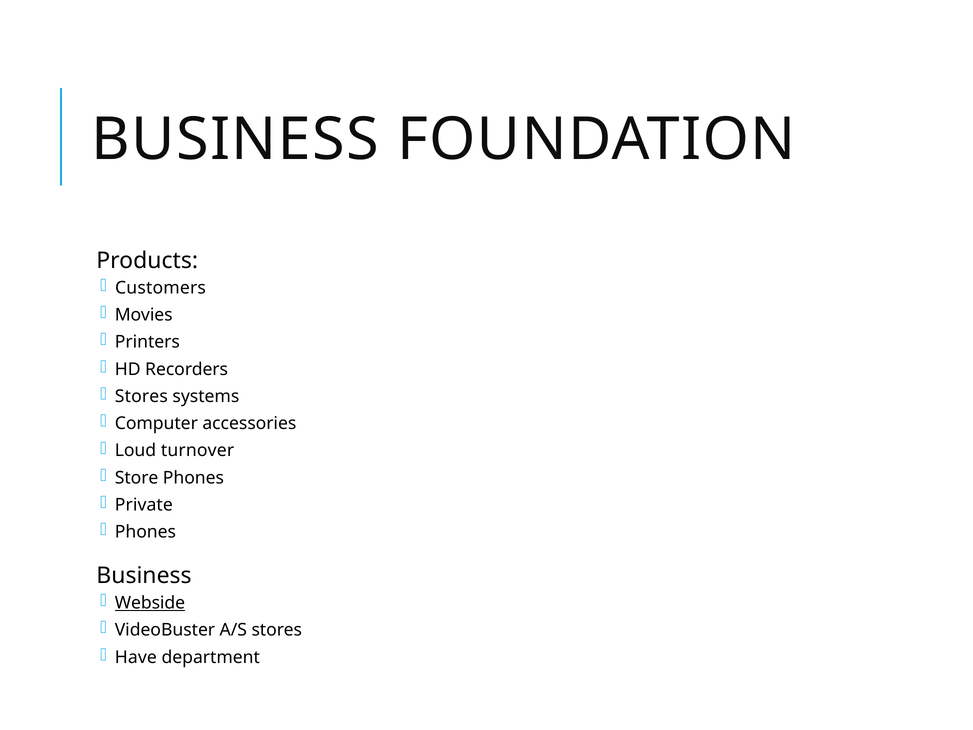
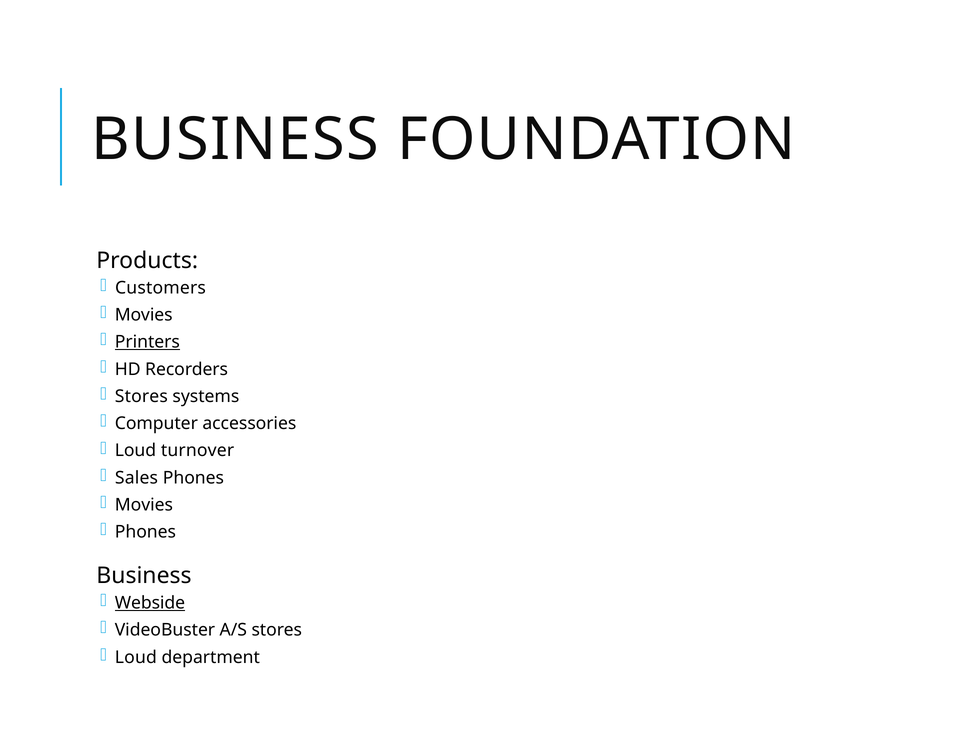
Printers underline: none -> present
Store: Store -> Sales
Private at (144, 505): Private -> Movies
Have at (136, 657): Have -> Loud
